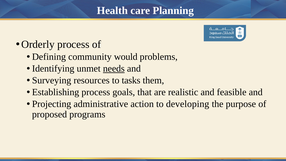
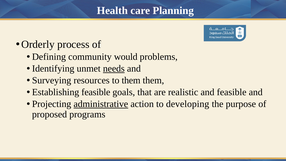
to tasks: tasks -> them
Establishing process: process -> feasible
administrative underline: none -> present
